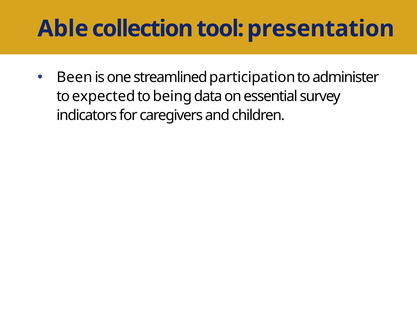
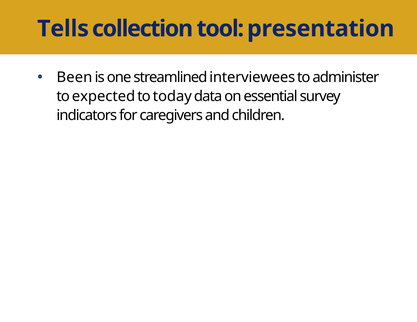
Able: Able -> Tells
participation: participation -> interviewees
being: being -> today
